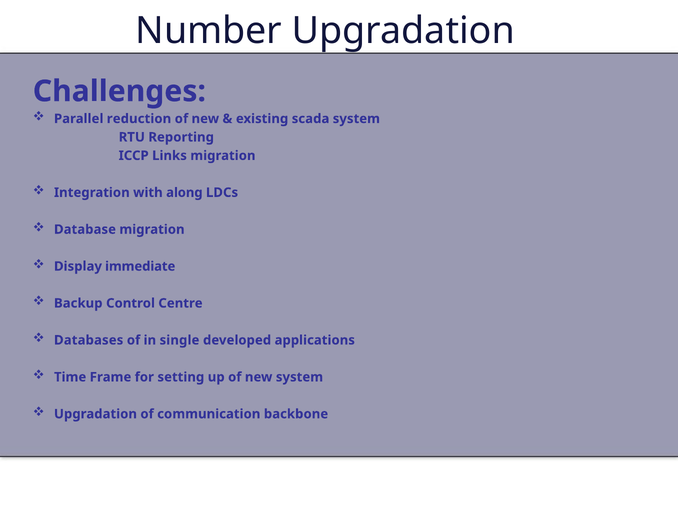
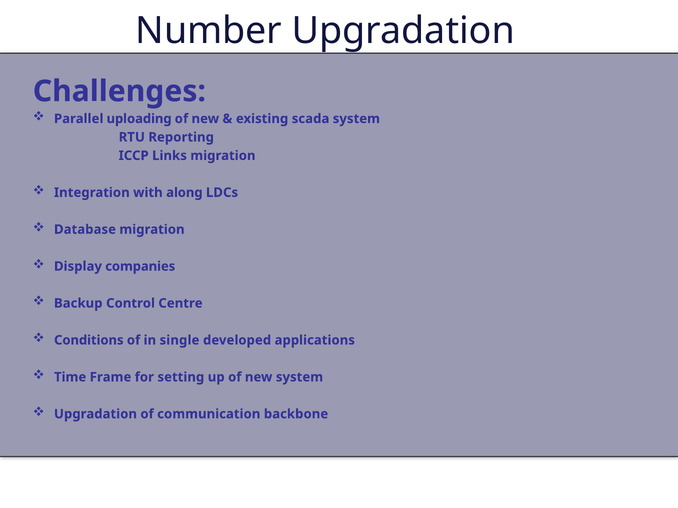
reduction: reduction -> uploading
immediate: immediate -> companies
Databases: Databases -> Conditions
